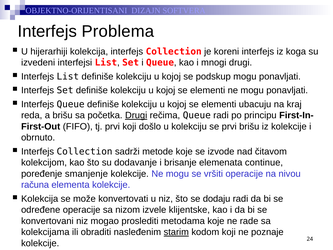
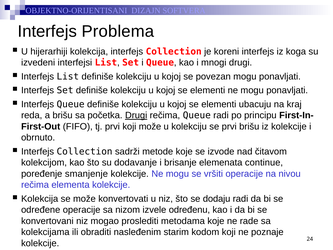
podskup: podskup -> povezan
koji došlo: došlo -> može
računa at (35, 185): računa -> rečima
klijentske: klijentske -> određenu
starim underline: present -> none
